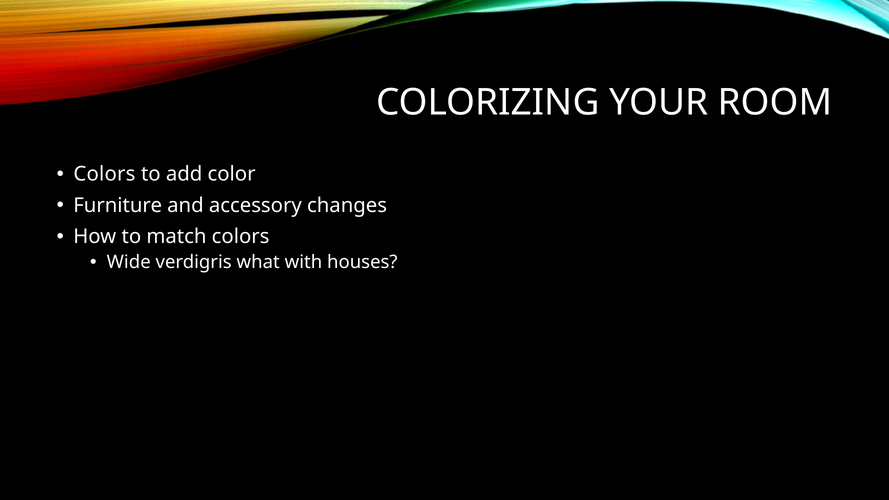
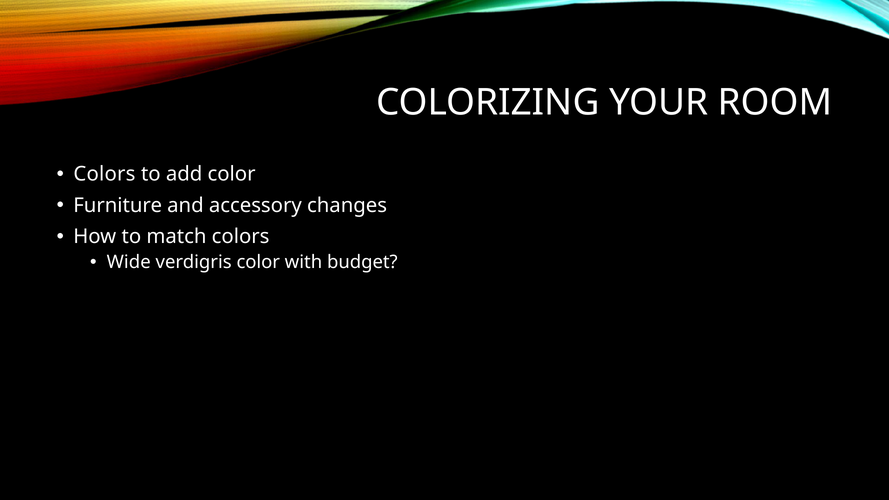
verdigris what: what -> color
houses: houses -> budget
